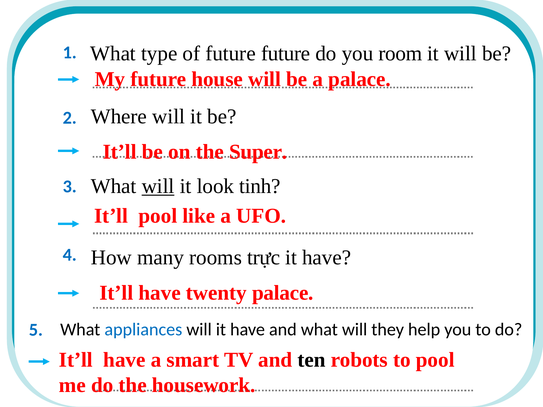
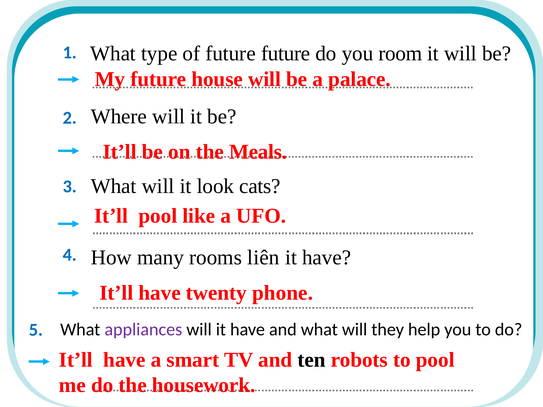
Super: Super -> Meals
will at (158, 186) underline: present -> none
tinh: tinh -> cats
trực: trực -> liên
twenty palace: palace -> phone
appliances colour: blue -> purple
